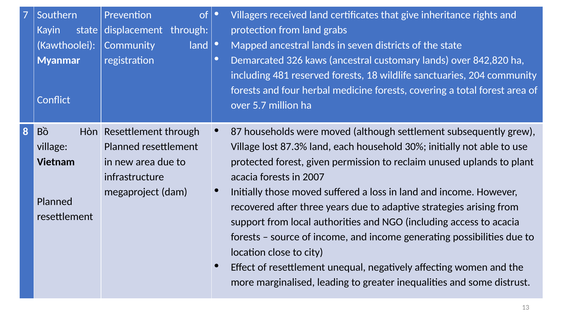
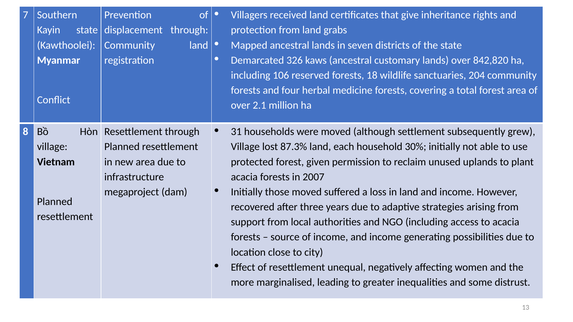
481: 481 -> 106
5.7: 5.7 -> 2.1
87: 87 -> 31
